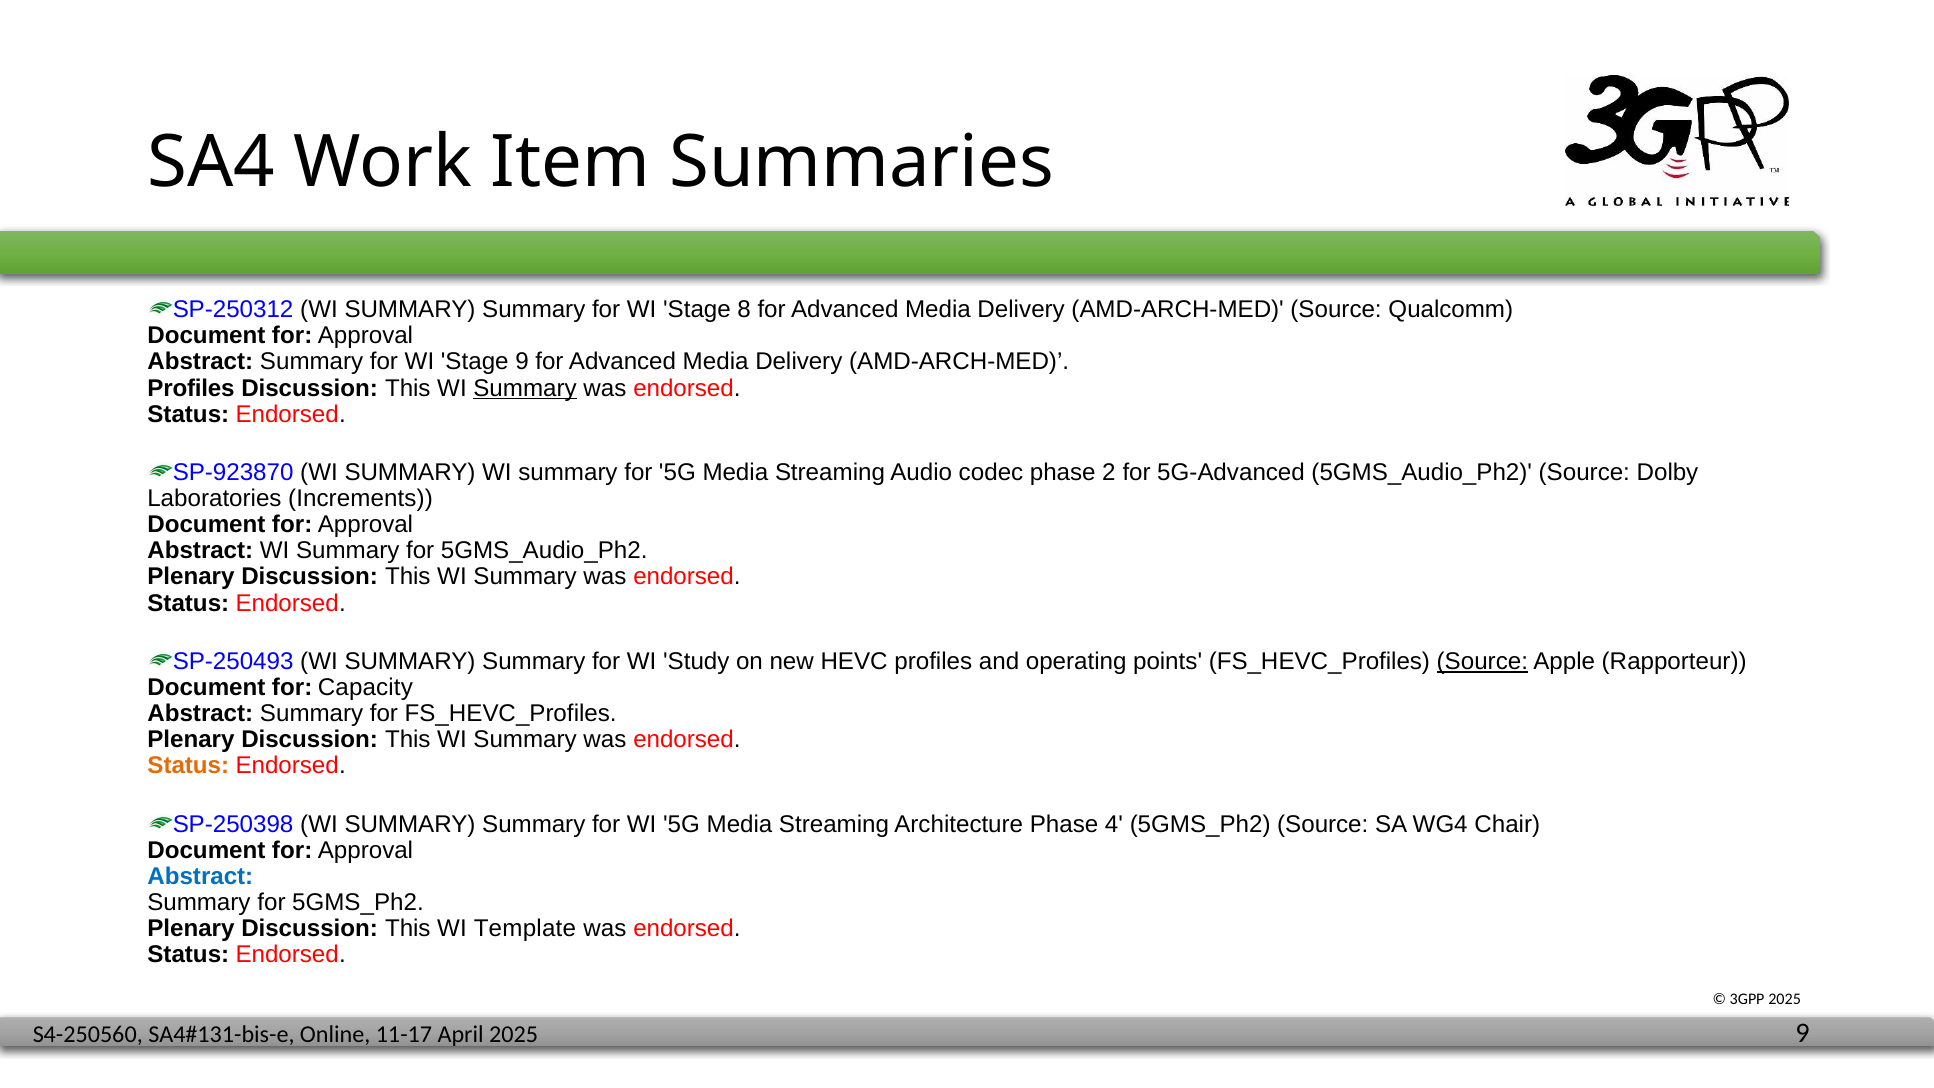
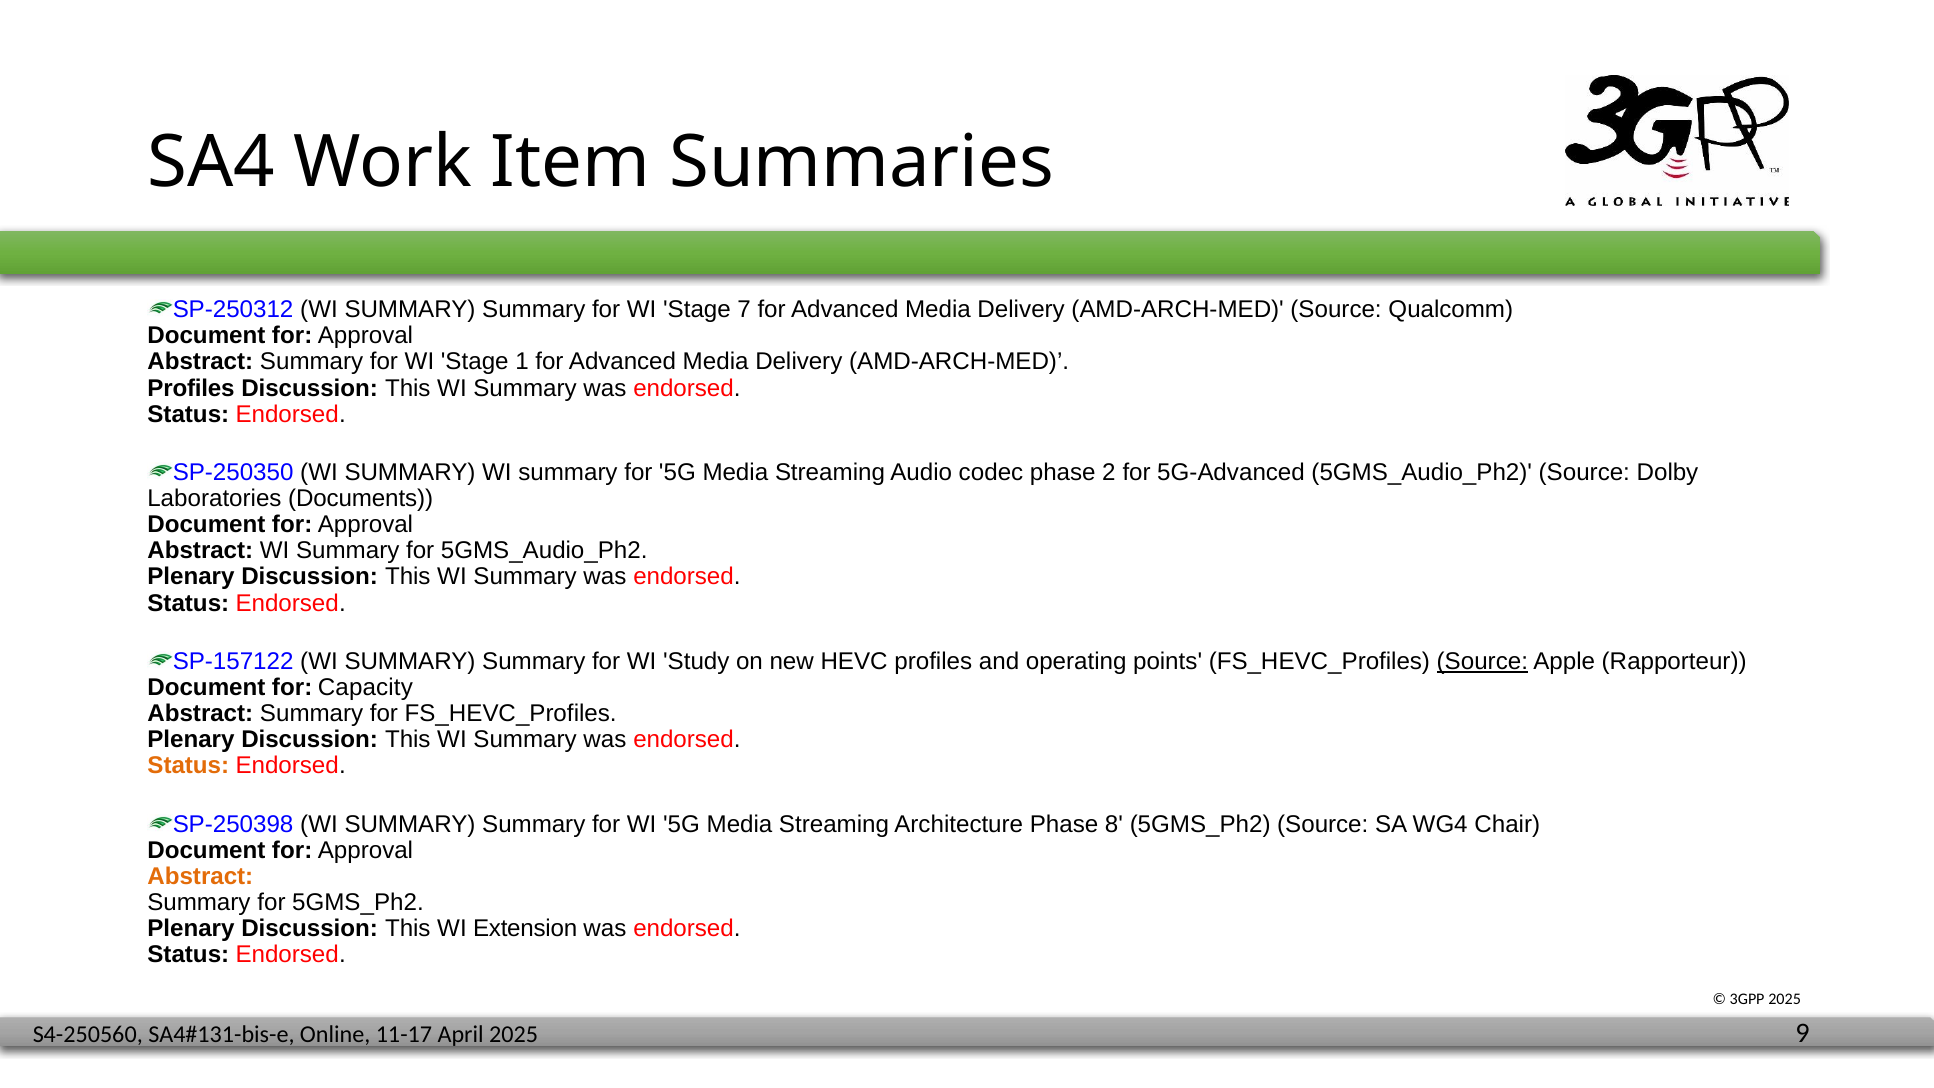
8: 8 -> 7
Stage 9: 9 -> 1
Summary at (525, 388) underline: present -> none
SP-923870: SP-923870 -> SP-250350
Increments: Increments -> Documents
SP-250493: SP-250493 -> SP-157122
4: 4 -> 8
Abstract at (200, 876) colour: blue -> orange
Template: Template -> Extension
